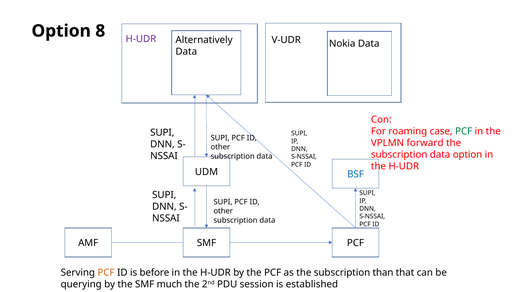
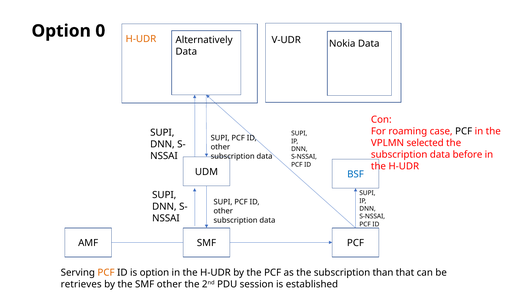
8: 8 -> 0
H-UDR at (141, 39) colour: purple -> orange
PCF at (464, 131) colour: green -> black
forward: forward -> selected
data option: option -> before
is before: before -> option
querying: querying -> retrieves
SMF much: much -> other
